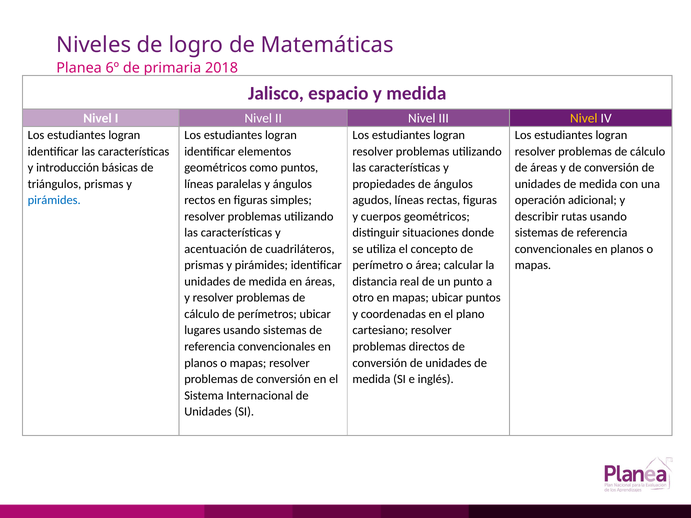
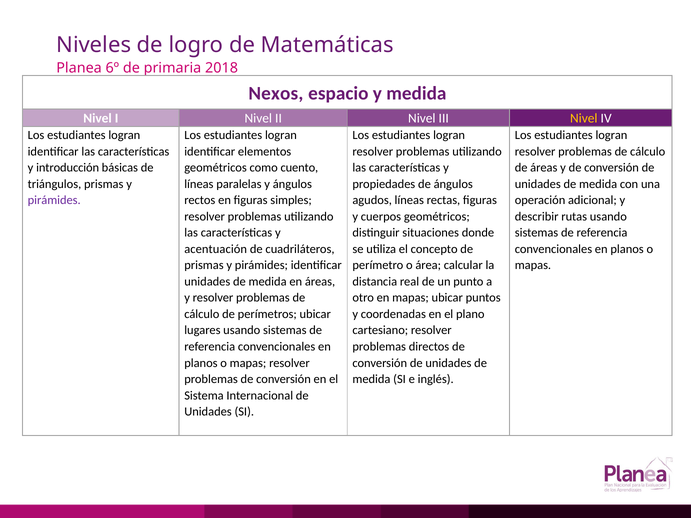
Jalisco: Jalisco -> Nexos
como puntos: puntos -> cuento
pirámides at (54, 200) colour: blue -> purple
